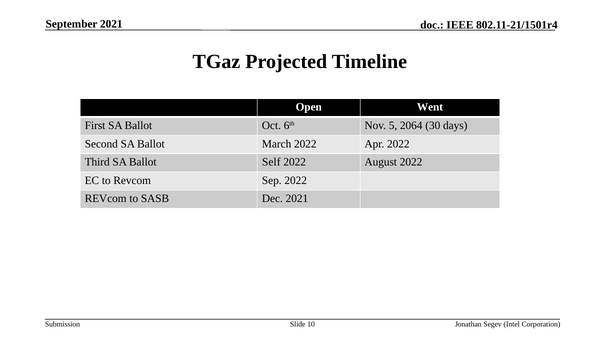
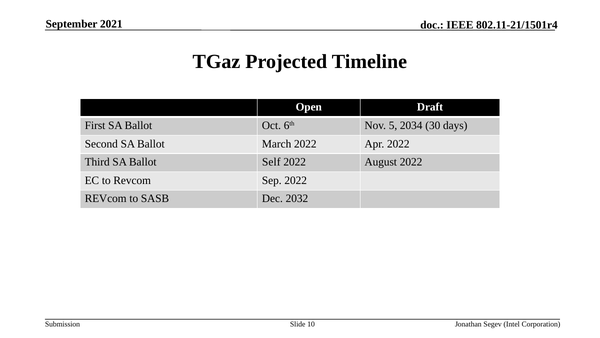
Went: Went -> Draft
2064: 2064 -> 2034
Dec 2021: 2021 -> 2032
